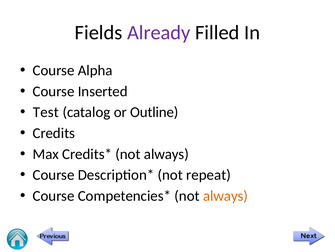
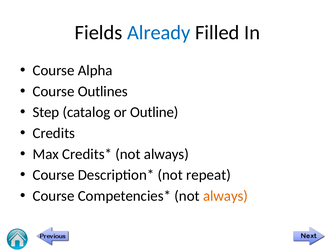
Already colour: purple -> blue
Inserted: Inserted -> Outlines
Test: Test -> Step
